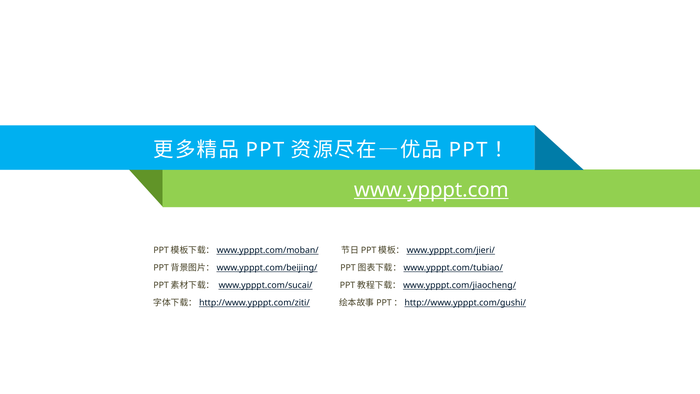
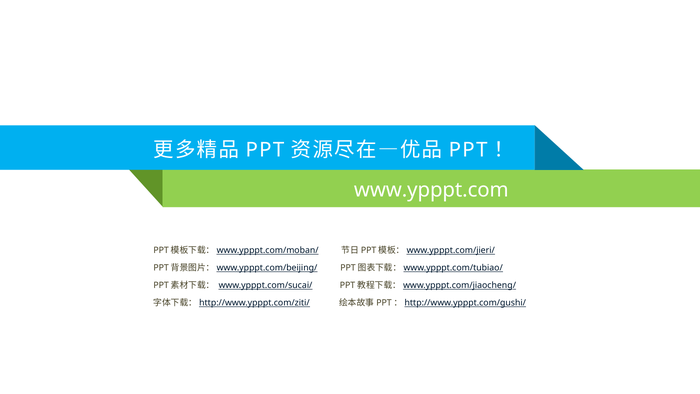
www.ypppt.com underline: present -> none
